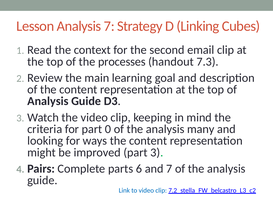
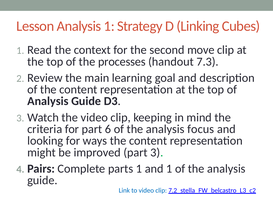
Analysis 7: 7 -> 1
email: email -> move
0: 0 -> 6
many: many -> focus
parts 6: 6 -> 1
and 7: 7 -> 1
